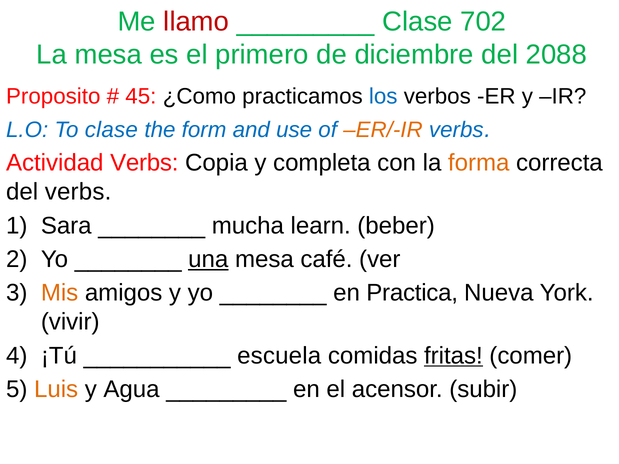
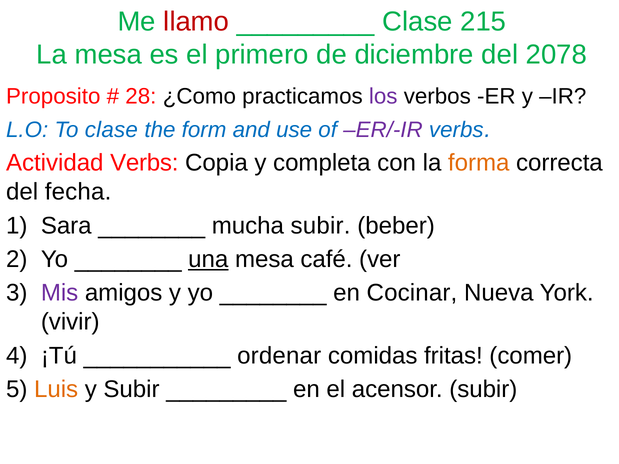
702: 702 -> 215
2088: 2088 -> 2078
45: 45 -> 28
los colour: blue -> purple
ER/-IR colour: orange -> purple
del verbs: verbs -> fecha
mucha learn: learn -> subir
Mis colour: orange -> purple
Practica: Practica -> Cocinar
escuela: escuela -> ordenar
fritas underline: present -> none
y Agua: Agua -> Subir
